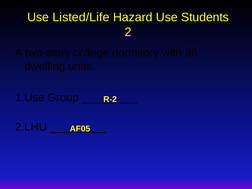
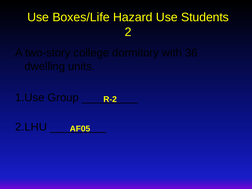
Listed/Life: Listed/Life -> Boxes/Life
